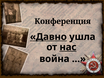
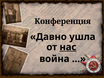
Давно underline: present -> none
